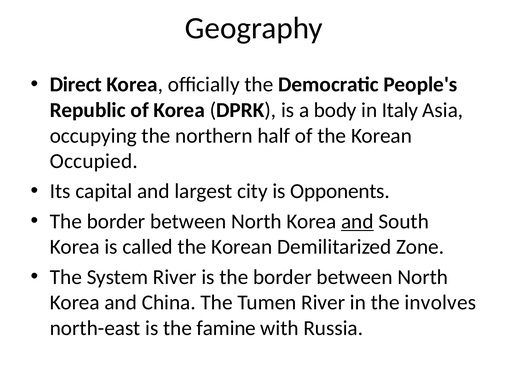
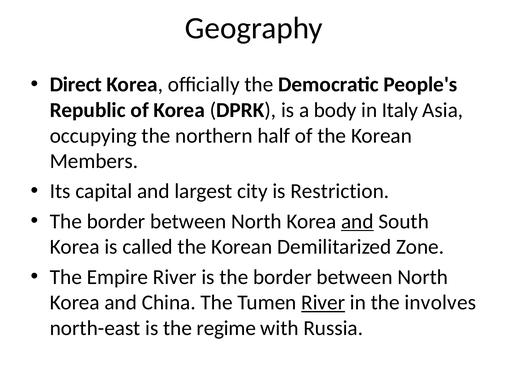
Occupied: Occupied -> Members
Opponents: Opponents -> Restriction
System: System -> Empire
River at (323, 303) underline: none -> present
famine: famine -> regime
